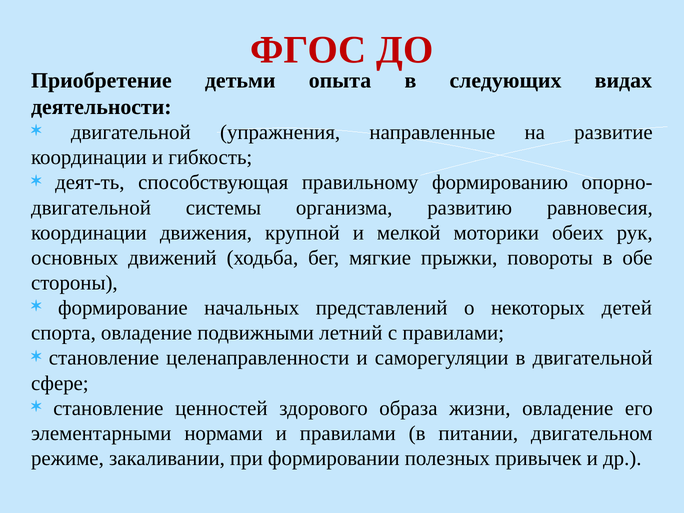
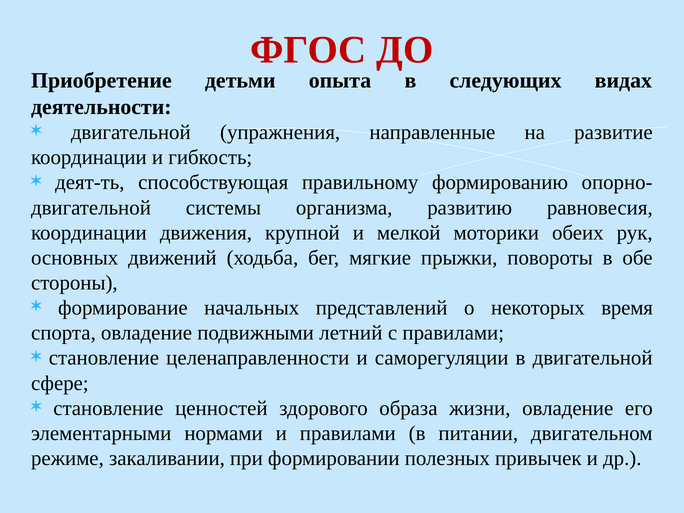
детей: детей -> время
